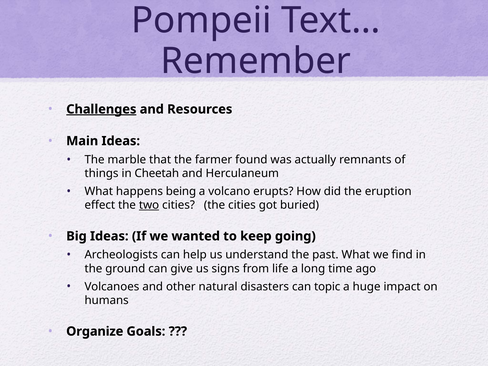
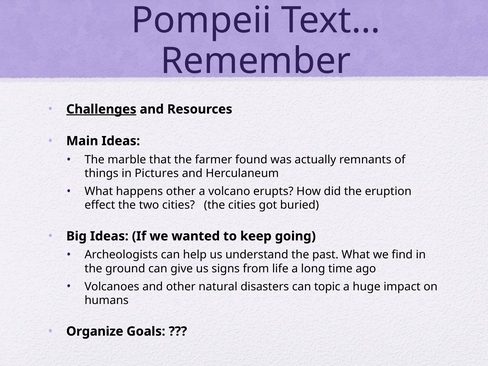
Cheetah: Cheetah -> Pictures
happens being: being -> other
two underline: present -> none
